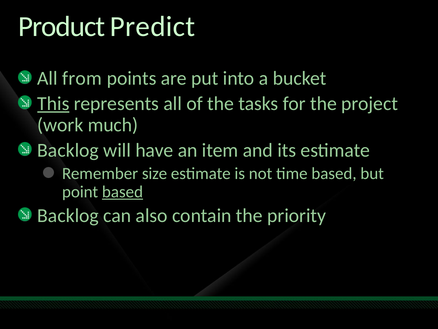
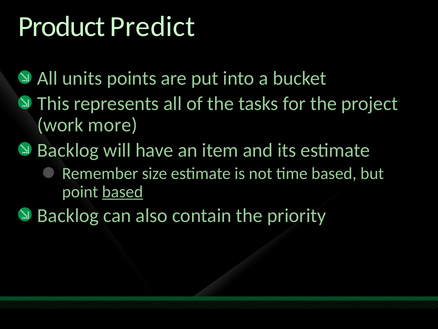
from: from -> units
This underline: present -> none
much: much -> more
